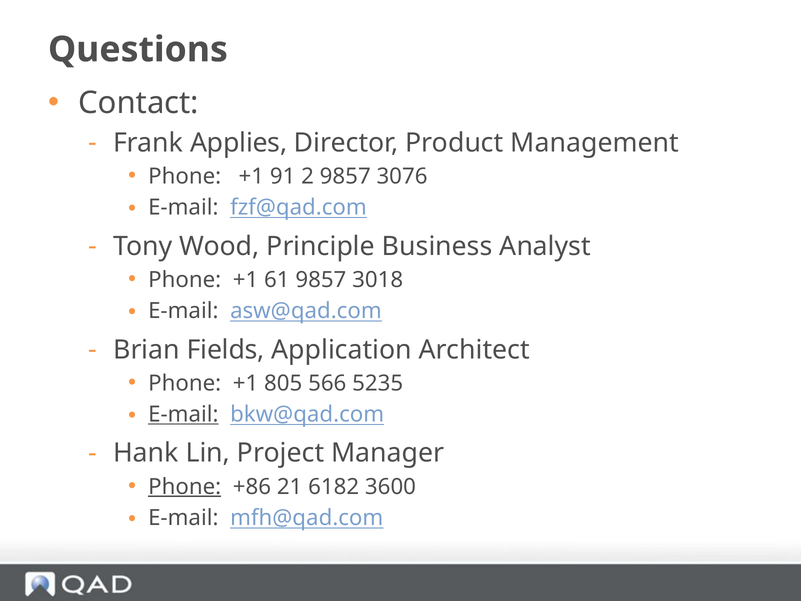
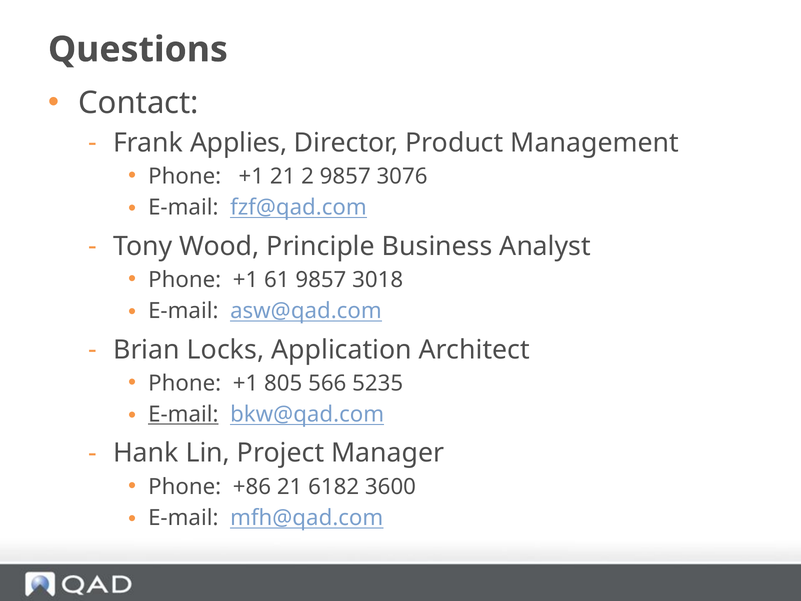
+1 91: 91 -> 21
Fields: Fields -> Locks
Phone at (185, 486) underline: present -> none
